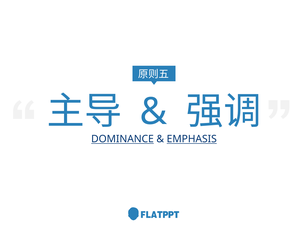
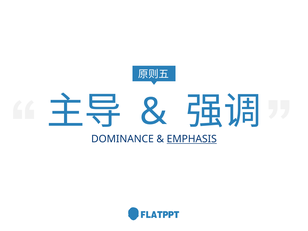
DOMINANCE underline: present -> none
